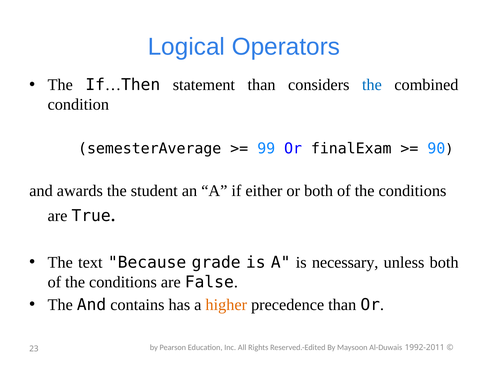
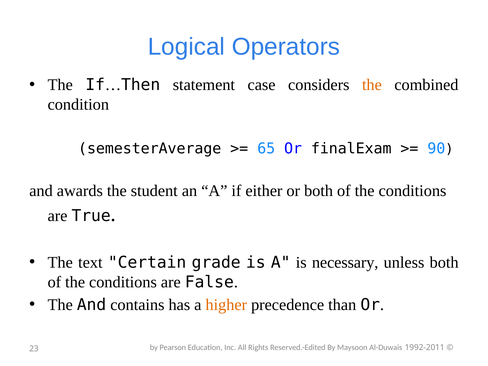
statement than: than -> case
the at (372, 85) colour: blue -> orange
99: 99 -> 65
Because: Because -> Certain
